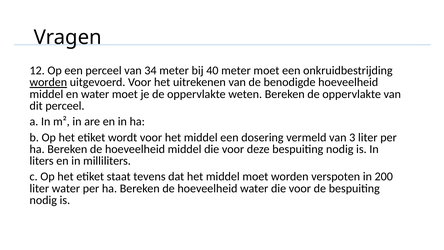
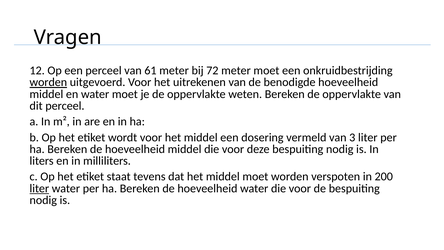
34: 34 -> 61
40: 40 -> 72
liter at (39, 188) underline: none -> present
